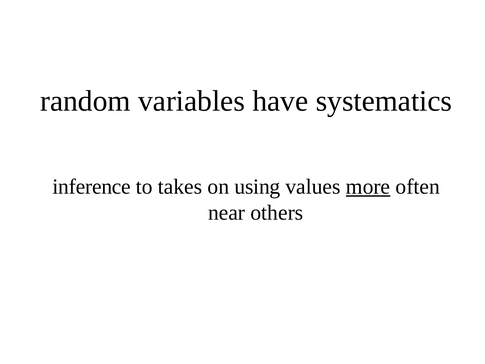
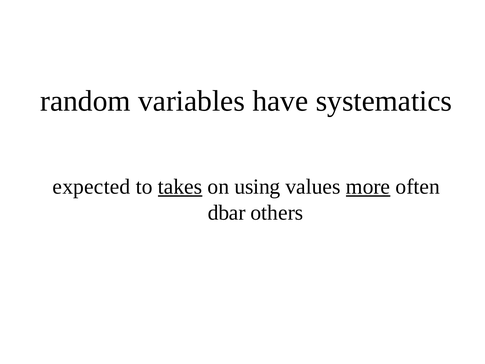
inference: inference -> expected
takes underline: none -> present
near: near -> dbar
